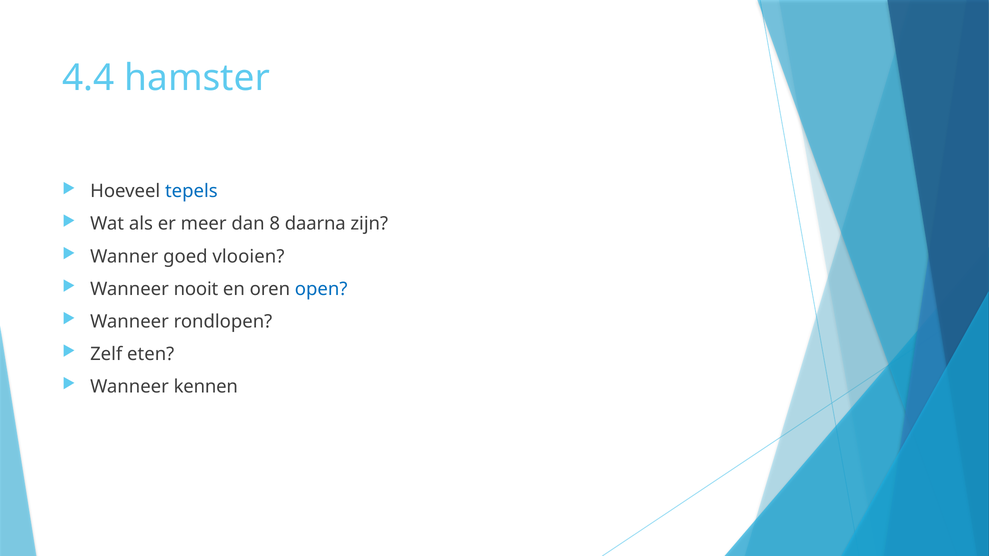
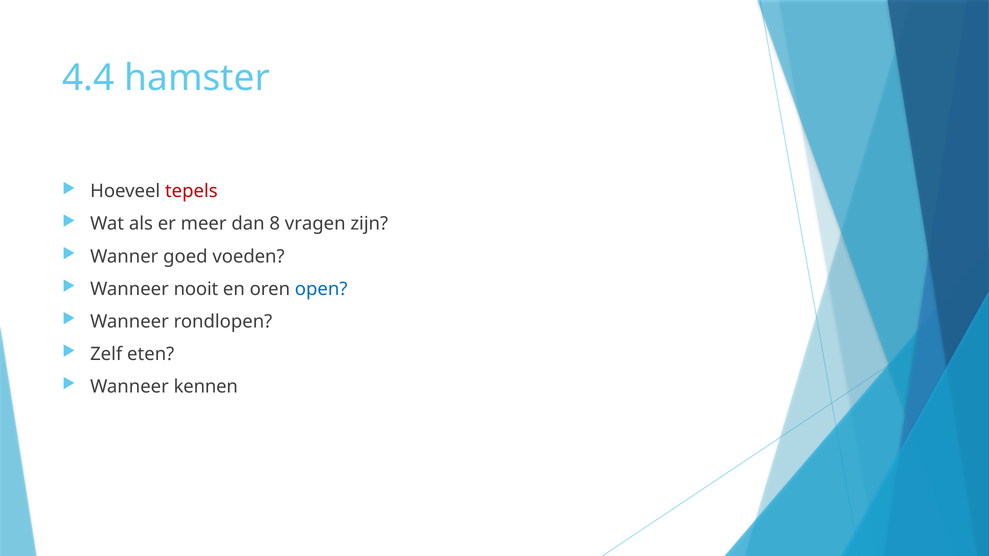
tepels colour: blue -> red
daarna: daarna -> vragen
vlooien: vlooien -> voeden
